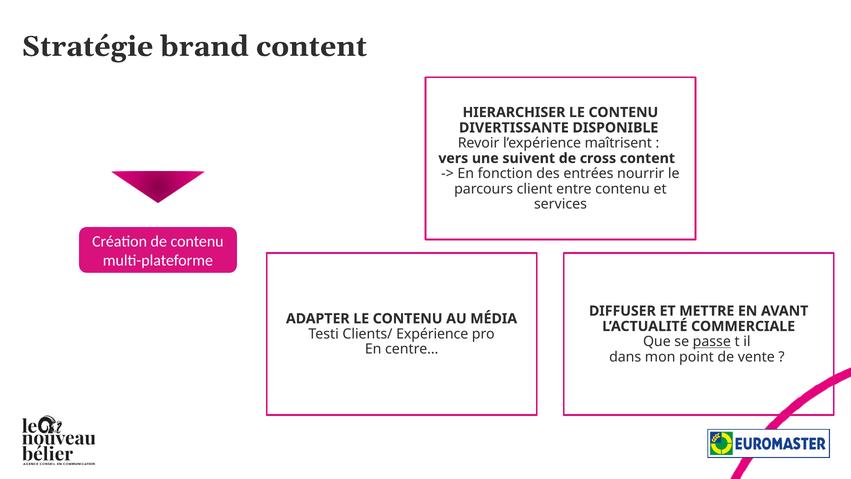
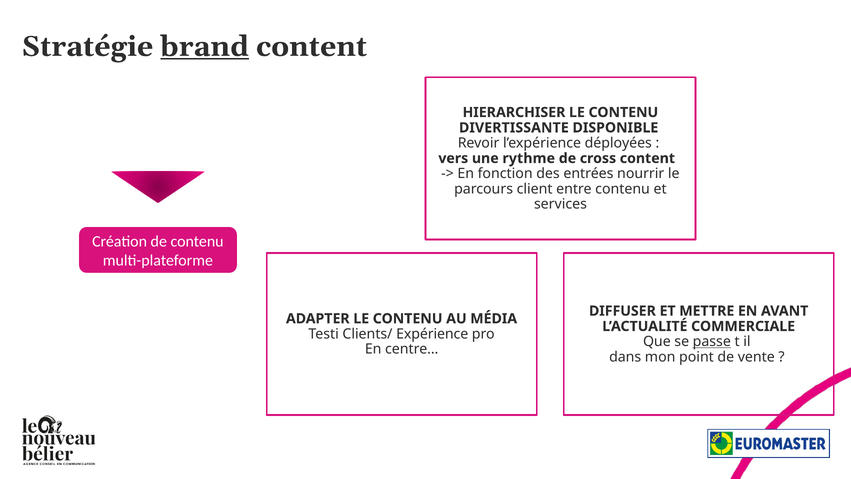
brand underline: none -> present
maîtrisent: maîtrisent -> déployées
suivent: suivent -> rythme
